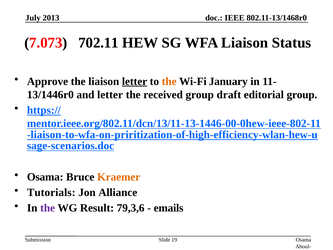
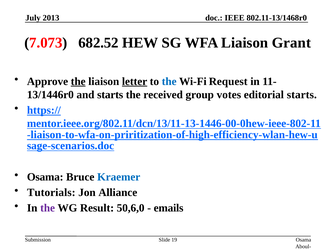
702.11: 702.11 -> 682.52
Status: Status -> Grant
the at (78, 81) underline: none -> present
the at (169, 81) colour: orange -> blue
January: January -> Request
and letter: letter -> starts
draft: draft -> votes
editorial group: group -> starts
Kraemer colour: orange -> blue
79,3,6: 79,3,6 -> 50,6,0
